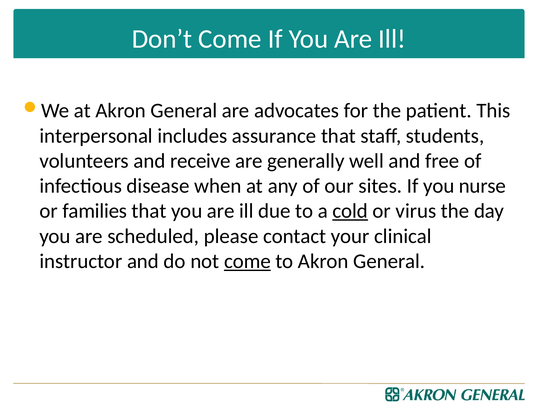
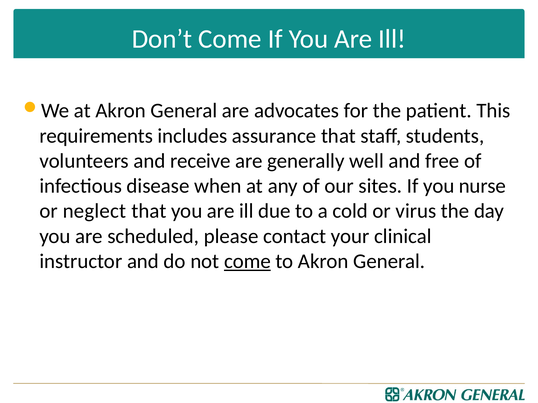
interpersonal: interpersonal -> requirements
families: families -> neglect
cold underline: present -> none
